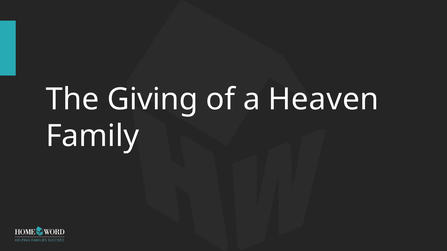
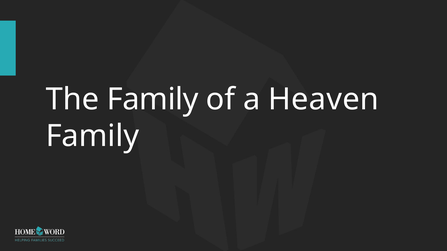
The Giving: Giving -> Family
